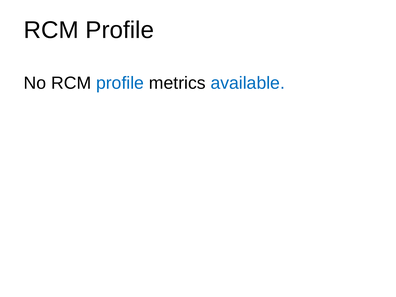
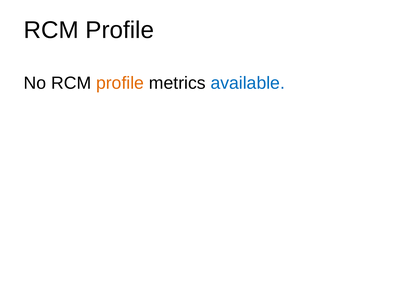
profile at (120, 83) colour: blue -> orange
